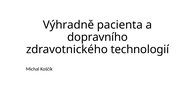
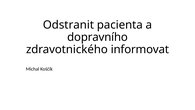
Výhradně: Výhradně -> Odstranit
technologií: technologií -> informovat
